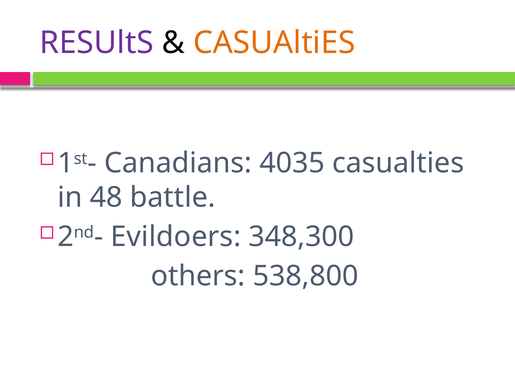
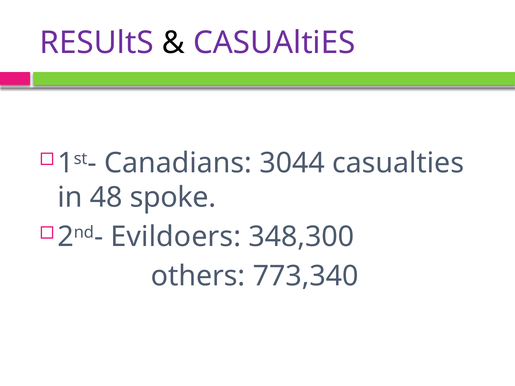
CASUAltiES at (274, 43) colour: orange -> purple
4035: 4035 -> 3044
battle: battle -> spoke
538,800: 538,800 -> 773,340
